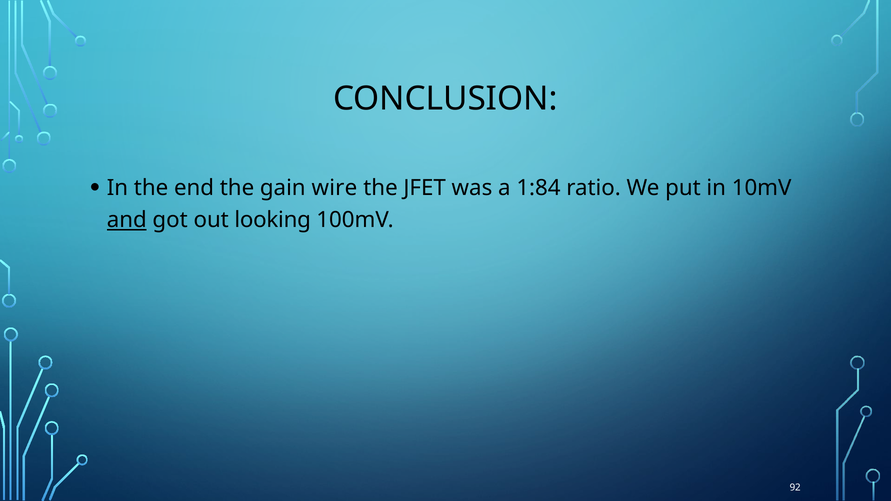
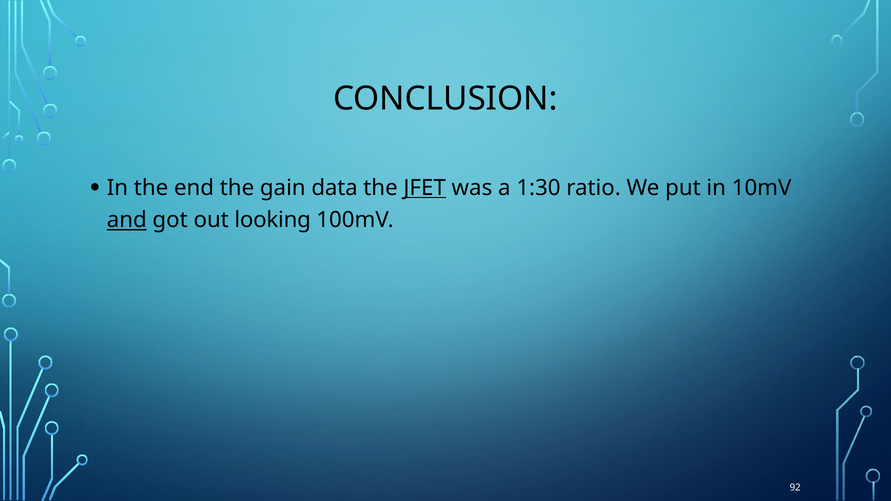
wire: wire -> data
JFET underline: none -> present
1:84: 1:84 -> 1:30
